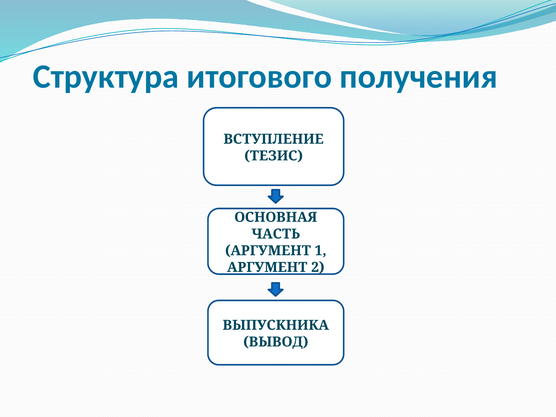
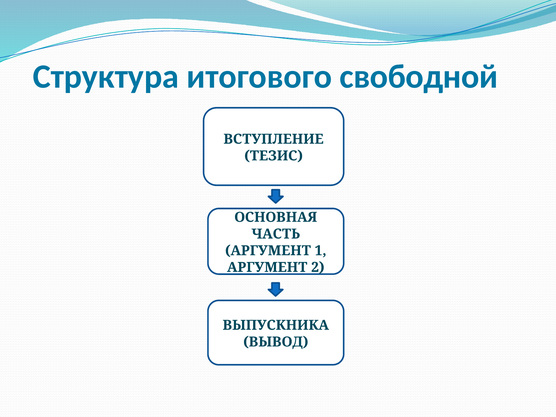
получения: получения -> свободной
